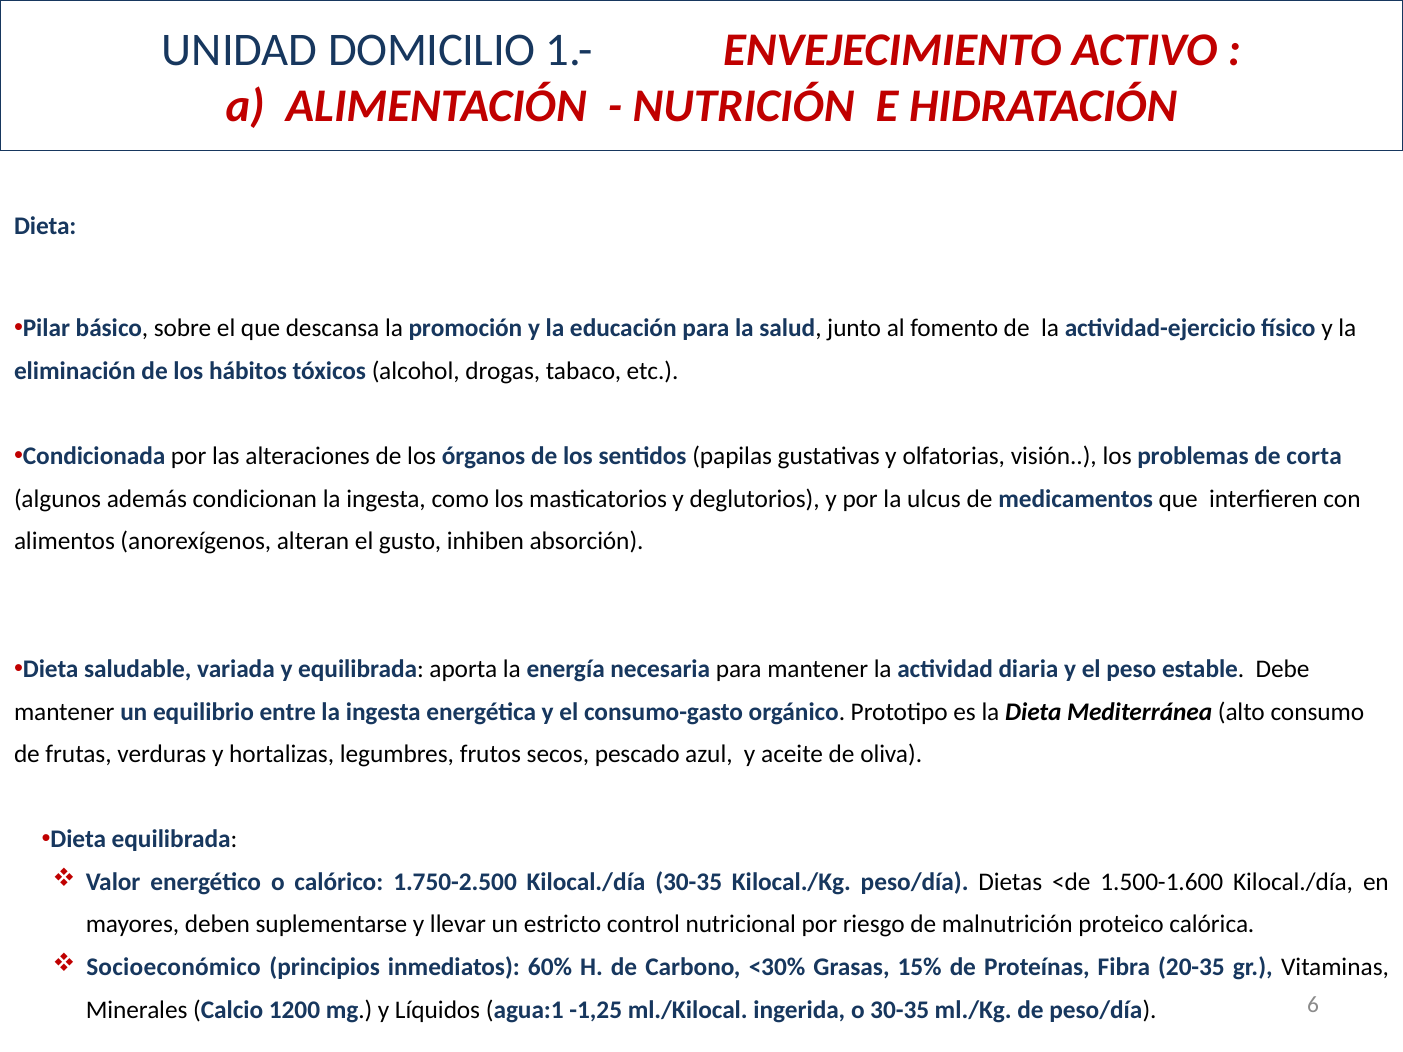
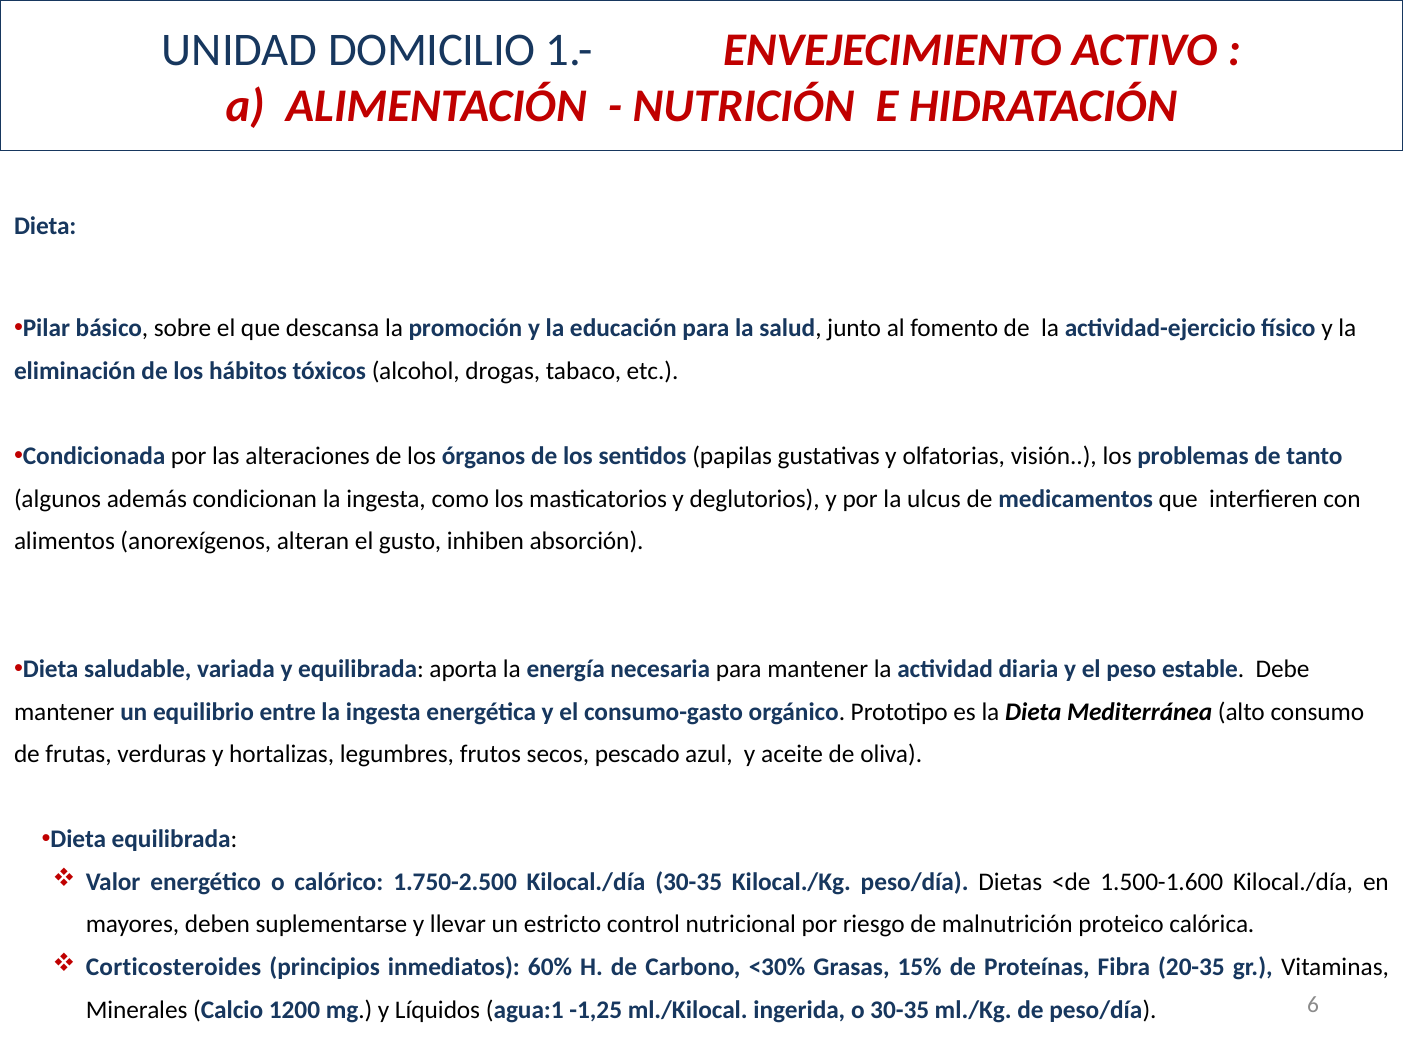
corta: corta -> tanto
Socioeconómico: Socioeconómico -> Corticosteroides
